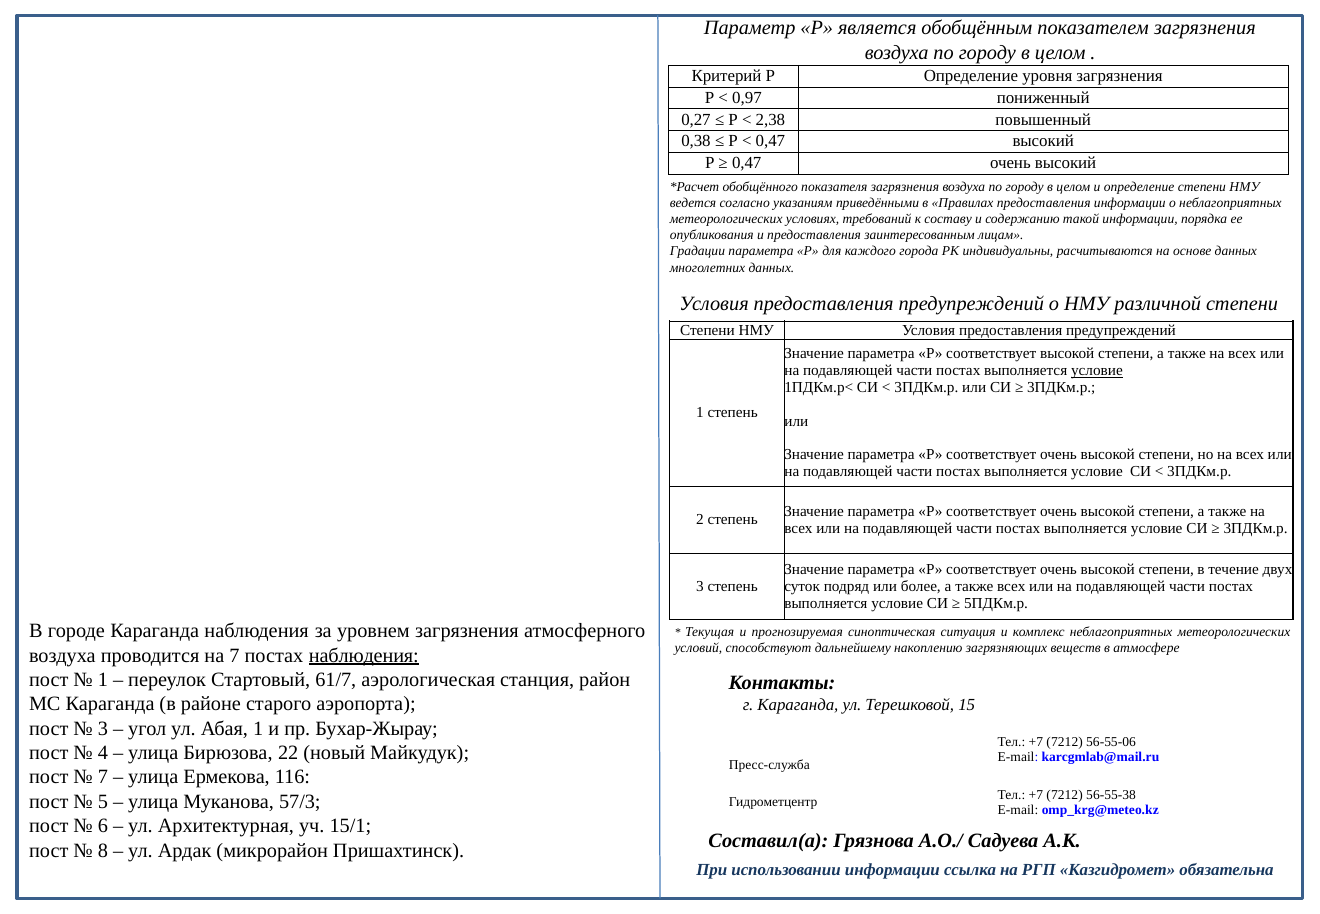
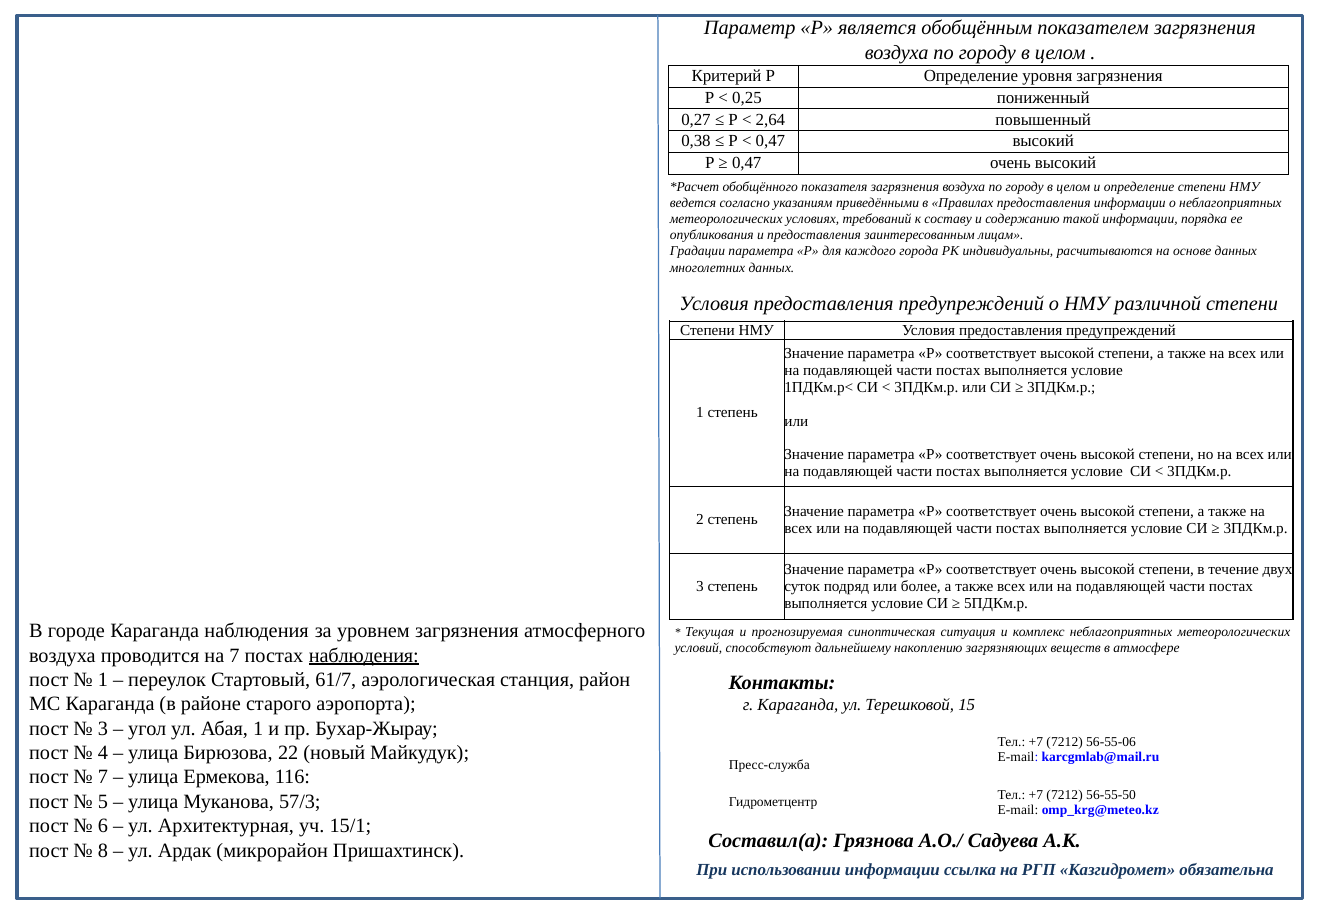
0,97: 0,97 -> 0,25
2,38: 2,38 -> 2,64
условие at (1097, 370) underline: present -> none
56-55-38: 56-55-38 -> 56-55-50
